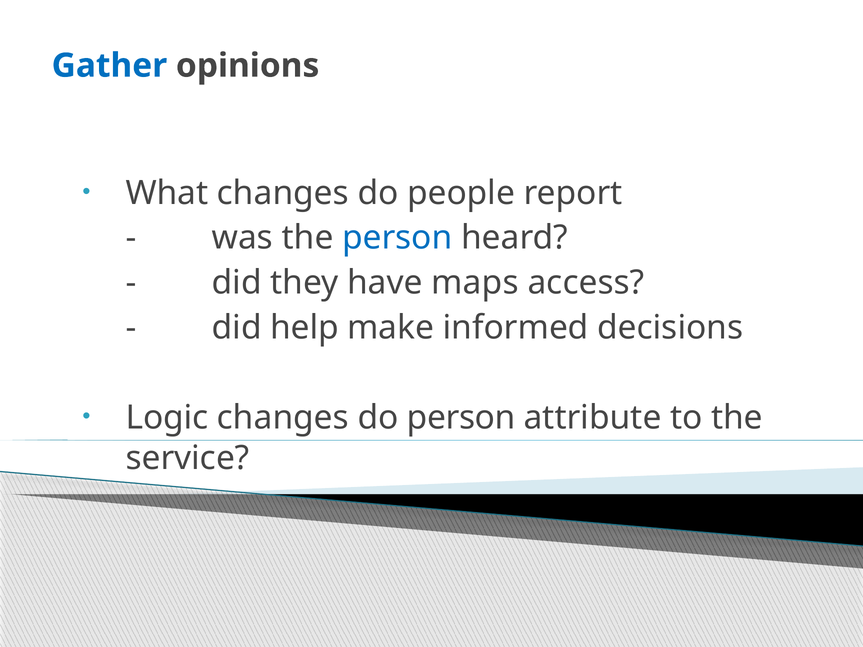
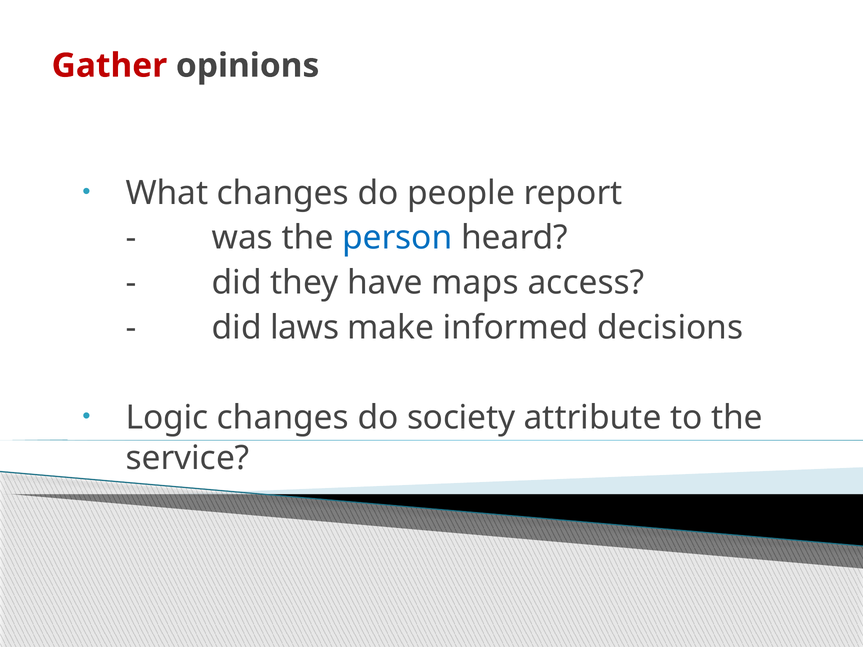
Gather colour: blue -> red
help: help -> laws
do person: person -> society
